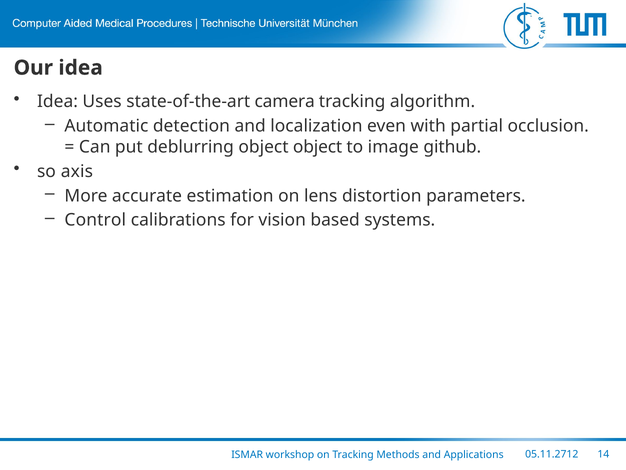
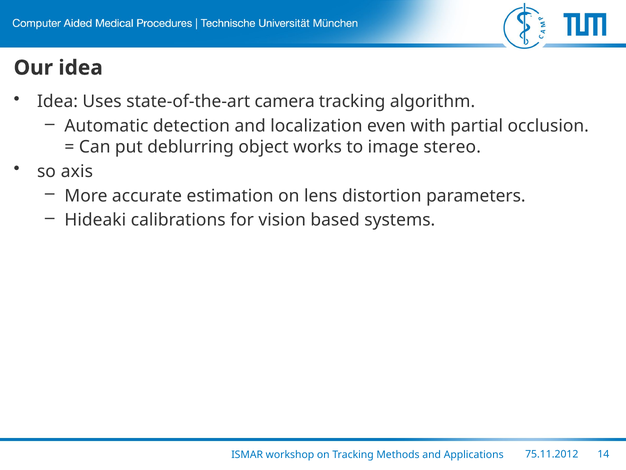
object object: object -> works
github: github -> stereo
Control: Control -> Hideaki
05.11.2712: 05.11.2712 -> 75.11.2012
